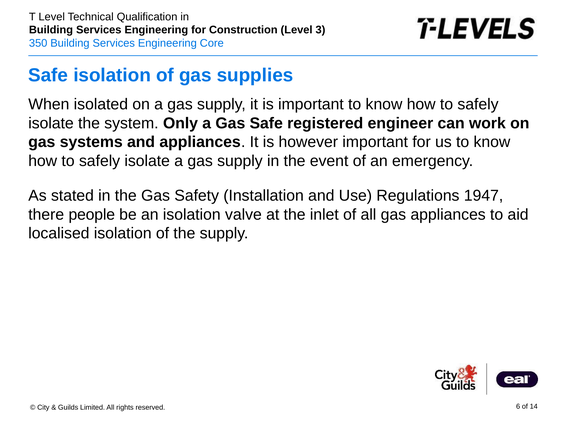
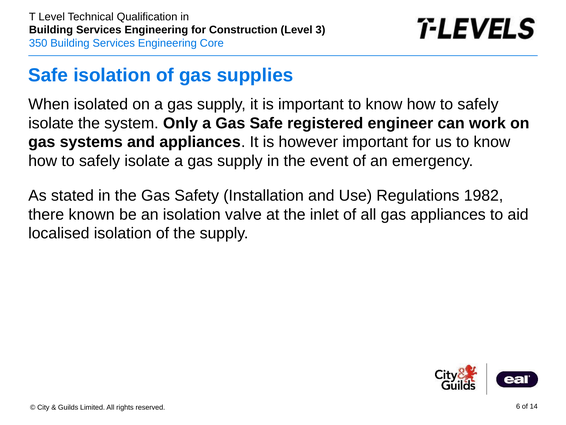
1947: 1947 -> 1982
people: people -> known
